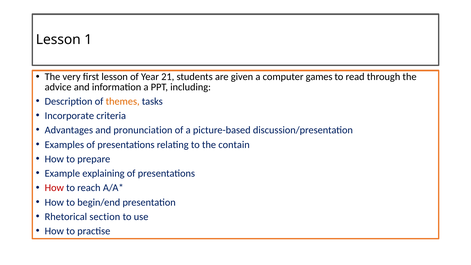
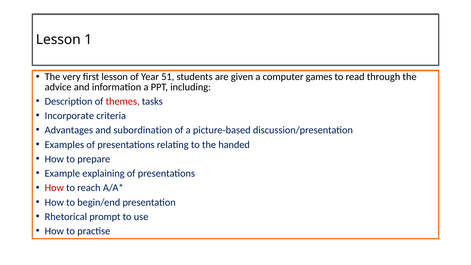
21: 21 -> 51
themes colour: orange -> red
pronunciation: pronunciation -> subordination
contain: contain -> handed
section: section -> prompt
